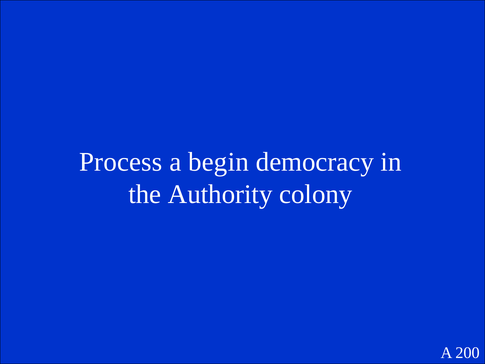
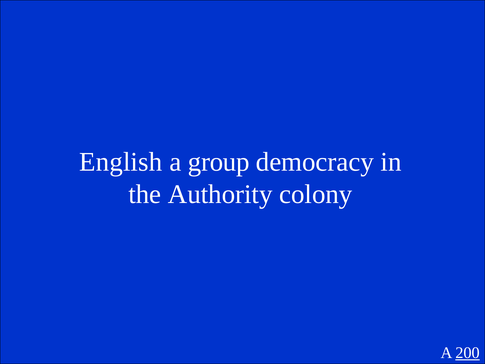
Process: Process -> English
begin: begin -> group
200 underline: none -> present
